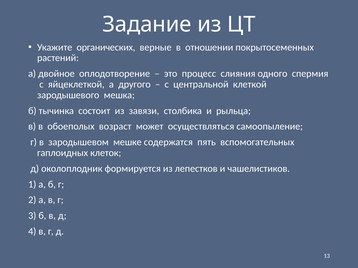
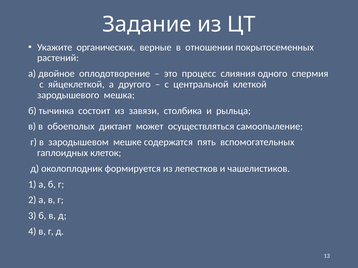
возраст: возраст -> диктант
